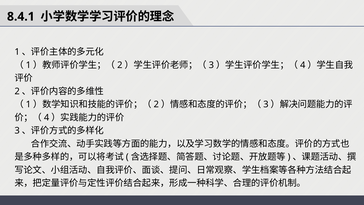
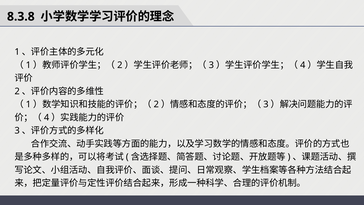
8.4.1: 8.4.1 -> 8.3.8
